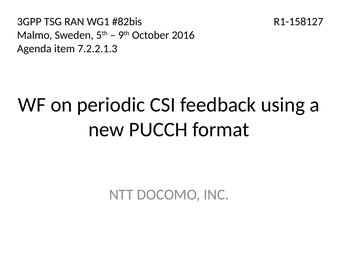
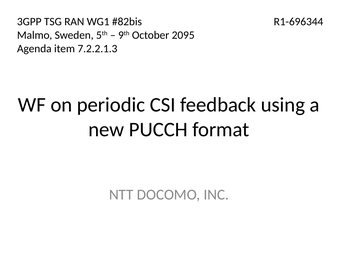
R1-158127: R1-158127 -> R1-696344
2016: 2016 -> 2095
